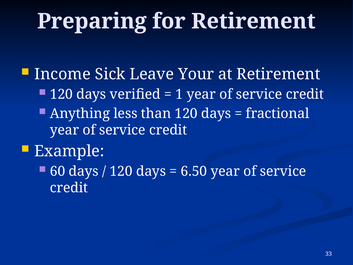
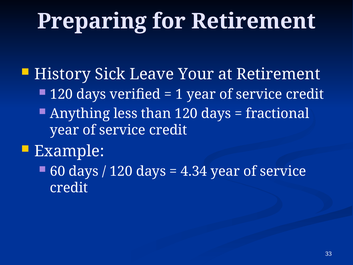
Income: Income -> History
6.50: 6.50 -> 4.34
